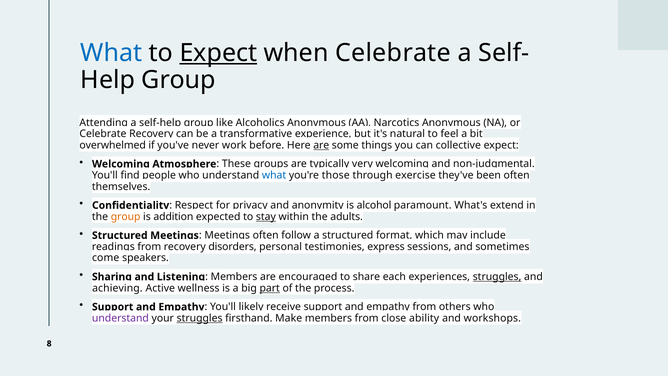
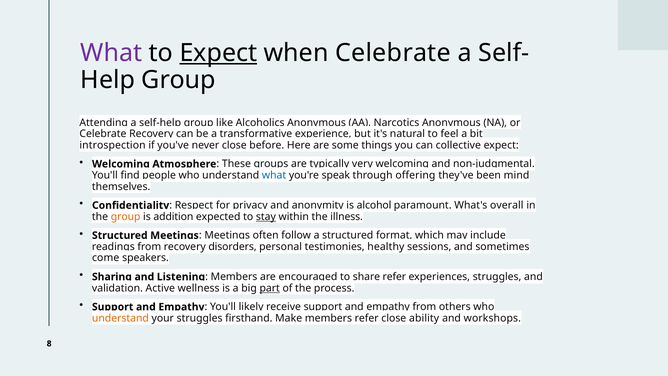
What at (111, 53) colour: blue -> purple
overwhelmed: overwhelmed -> introspection
never work: work -> close
are at (321, 145) underline: present -> none
those: those -> speak
exercise: exercise -> offering
been often: often -> mind
extend: extend -> overall
adults: adults -> illness
express: express -> healthy
share each: each -> refer
struggles at (497, 277) underline: present -> none
achieving: achieving -> validation
understand at (120, 318) colour: purple -> orange
struggles at (200, 318) underline: present -> none
members from: from -> refer
